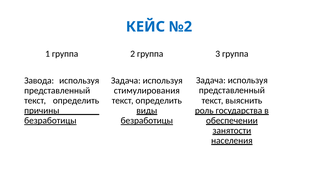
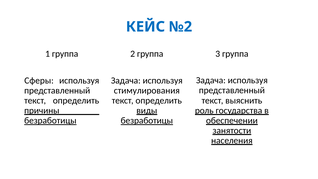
Завода: Завода -> Сферы
